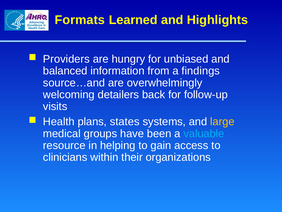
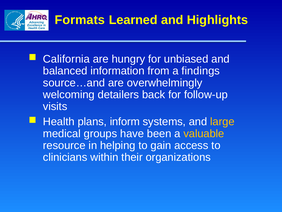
Providers: Providers -> California
states: states -> inform
valuable colour: light blue -> yellow
